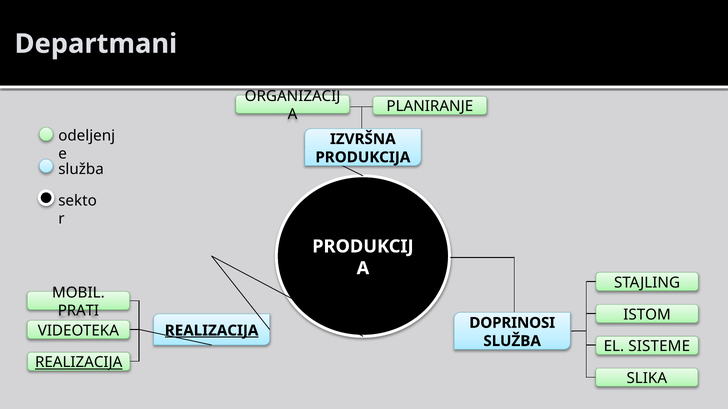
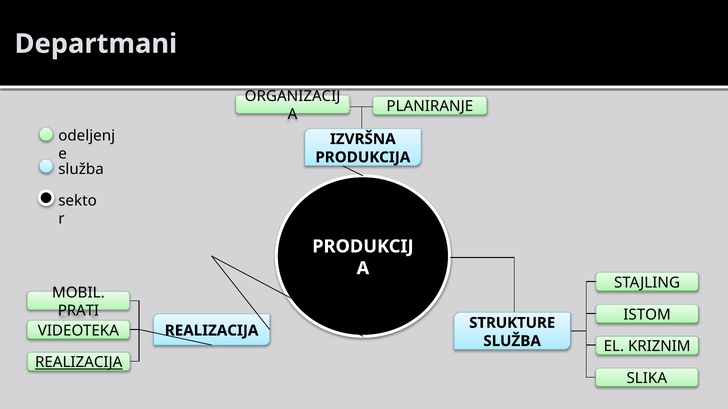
DOPRINOSI: DOPRINOSI -> STRUKTURE
REALIZACIJA at (212, 331) underline: present -> none
SISTEME: SISTEME -> KRIZNIM
